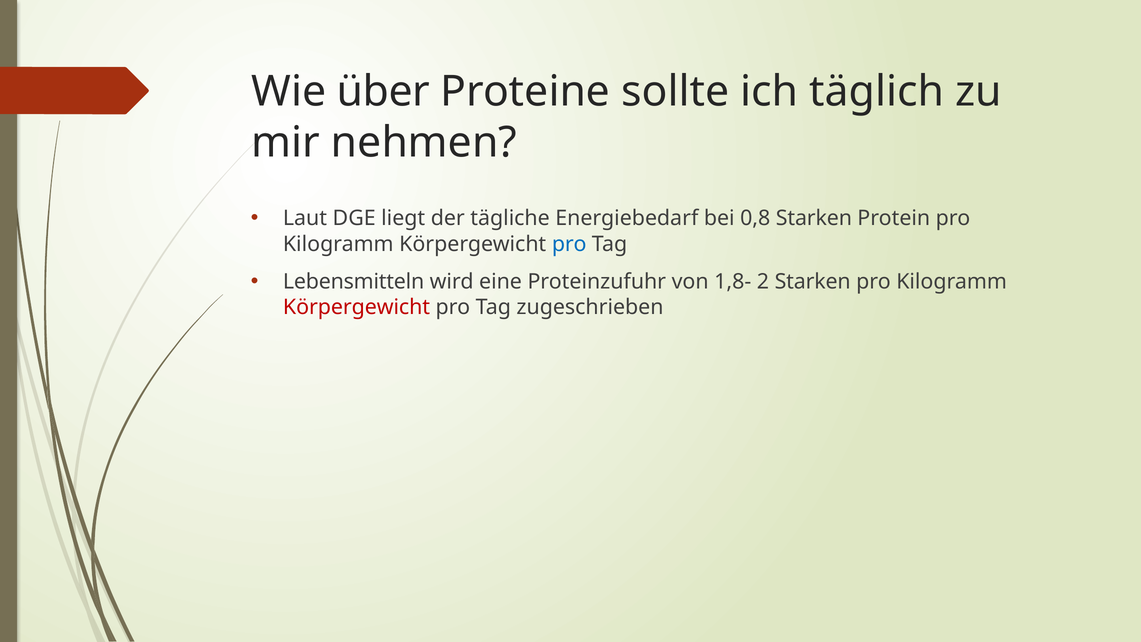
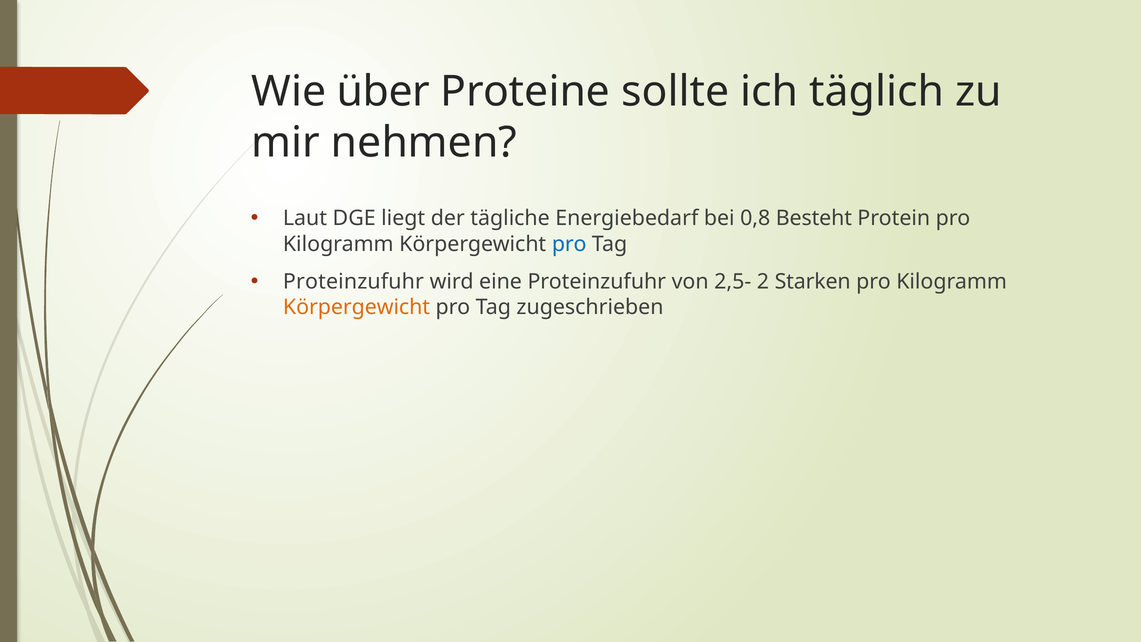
0,8 Starken: Starken -> Besteht
Lebensmitteln at (354, 282): Lebensmitteln -> Proteinzufuhr
1,8-: 1,8- -> 2,5-
Körpergewicht at (357, 307) colour: red -> orange
